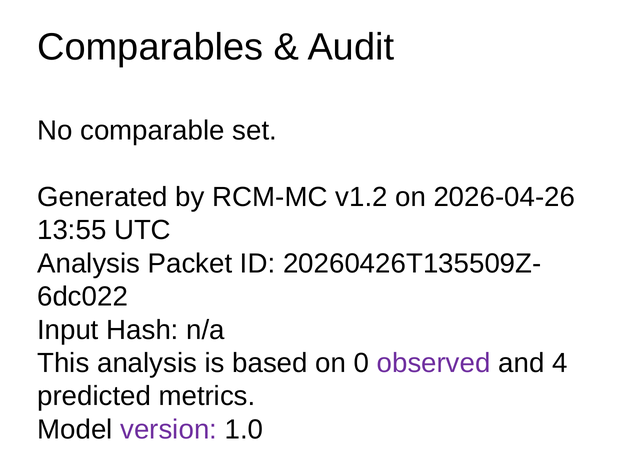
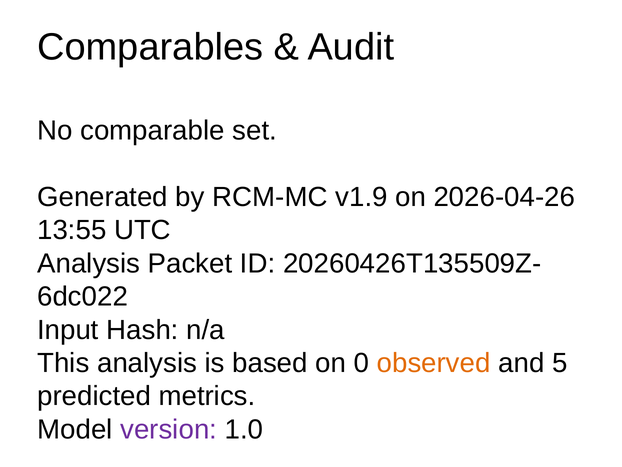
v1.2: v1.2 -> v1.9
observed colour: purple -> orange
4: 4 -> 5
